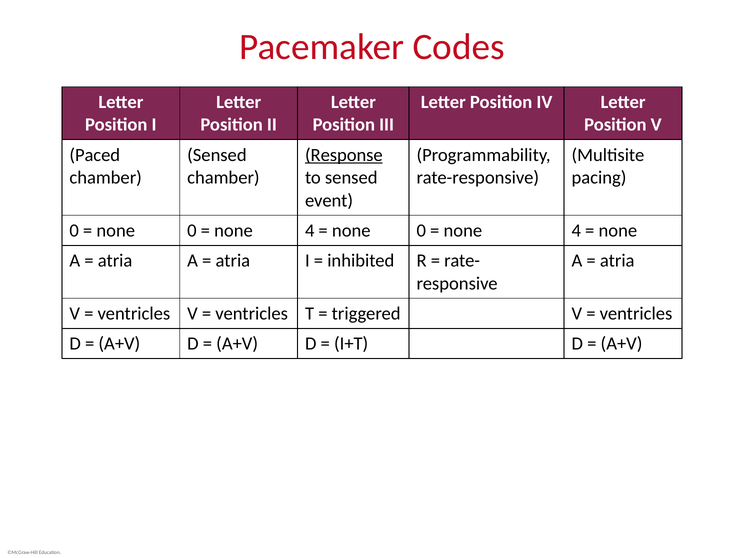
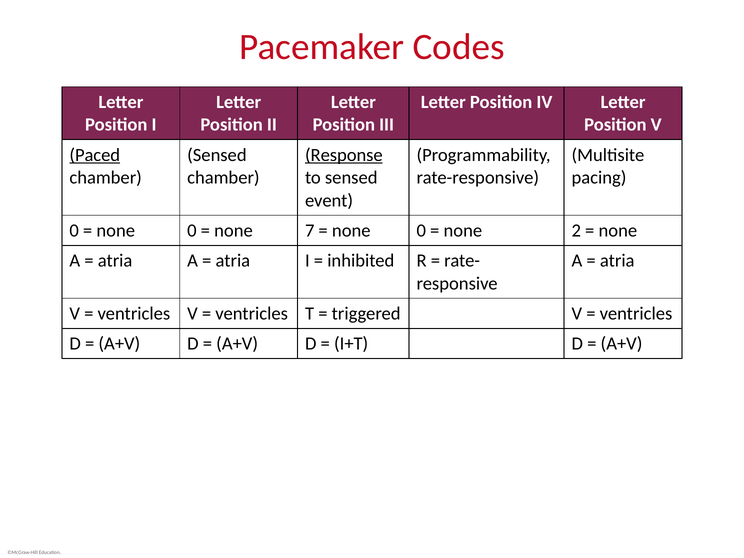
Paced underline: none -> present
4 at (310, 231): 4 -> 7
4 at (576, 231): 4 -> 2
